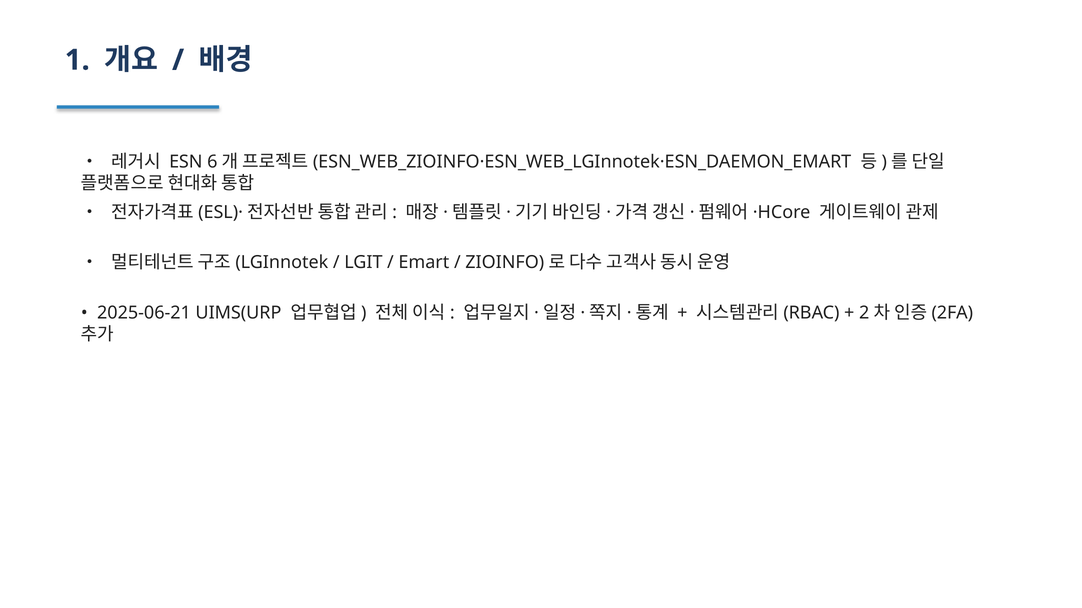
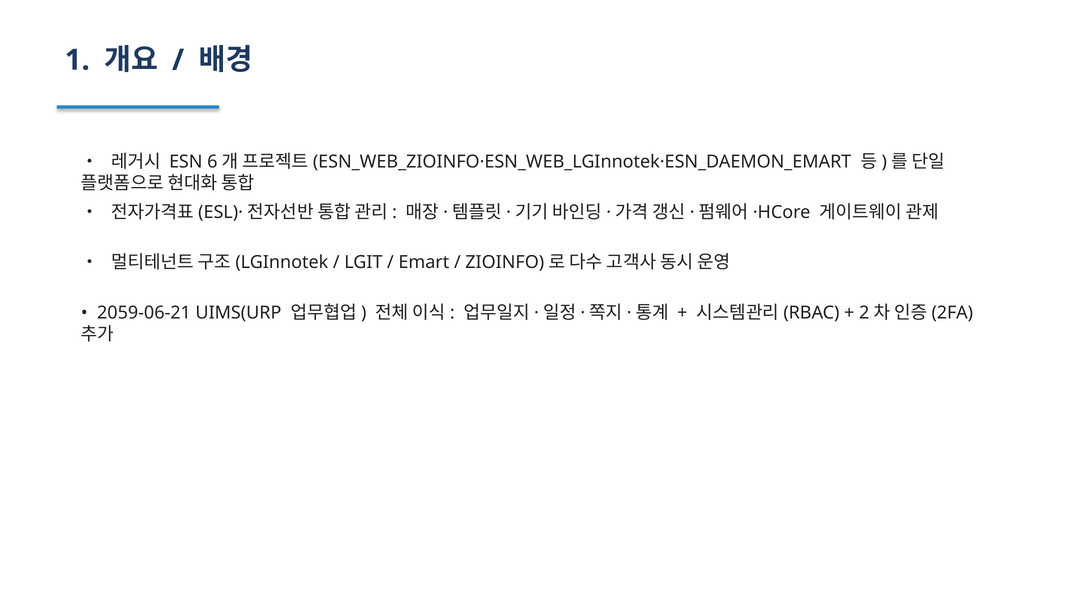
2025-06-21: 2025-06-21 -> 2059-06-21
